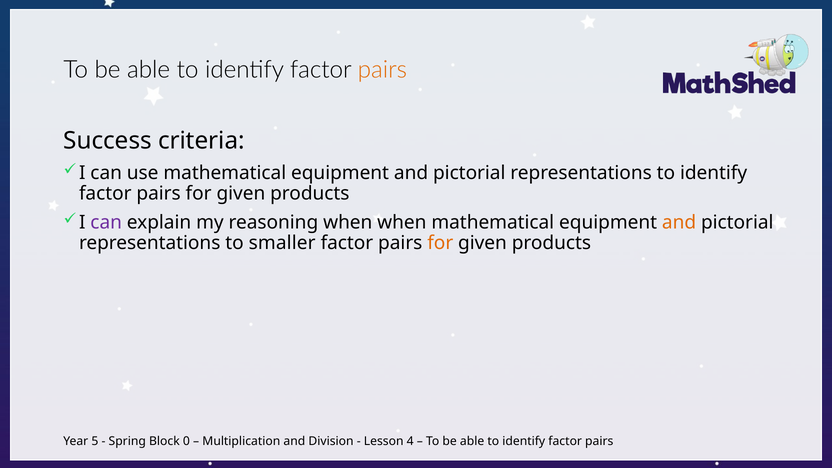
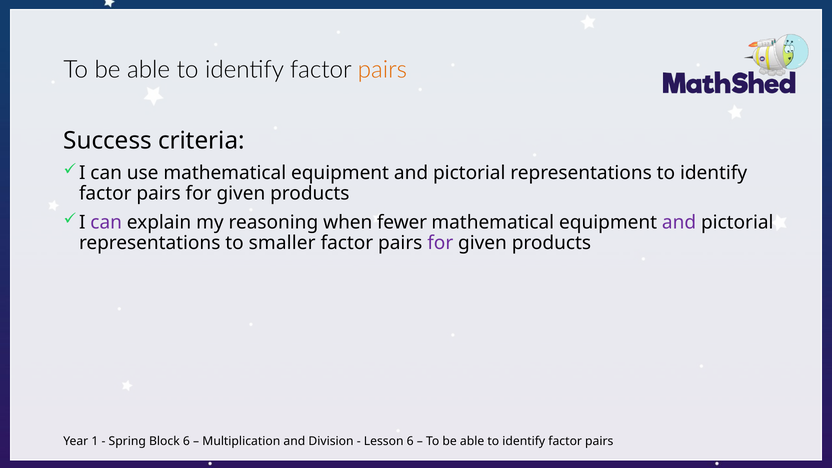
when when: when -> fewer
and at (679, 223) colour: orange -> purple
for at (440, 243) colour: orange -> purple
5: 5 -> 1
Block 0: 0 -> 6
Lesson 4: 4 -> 6
